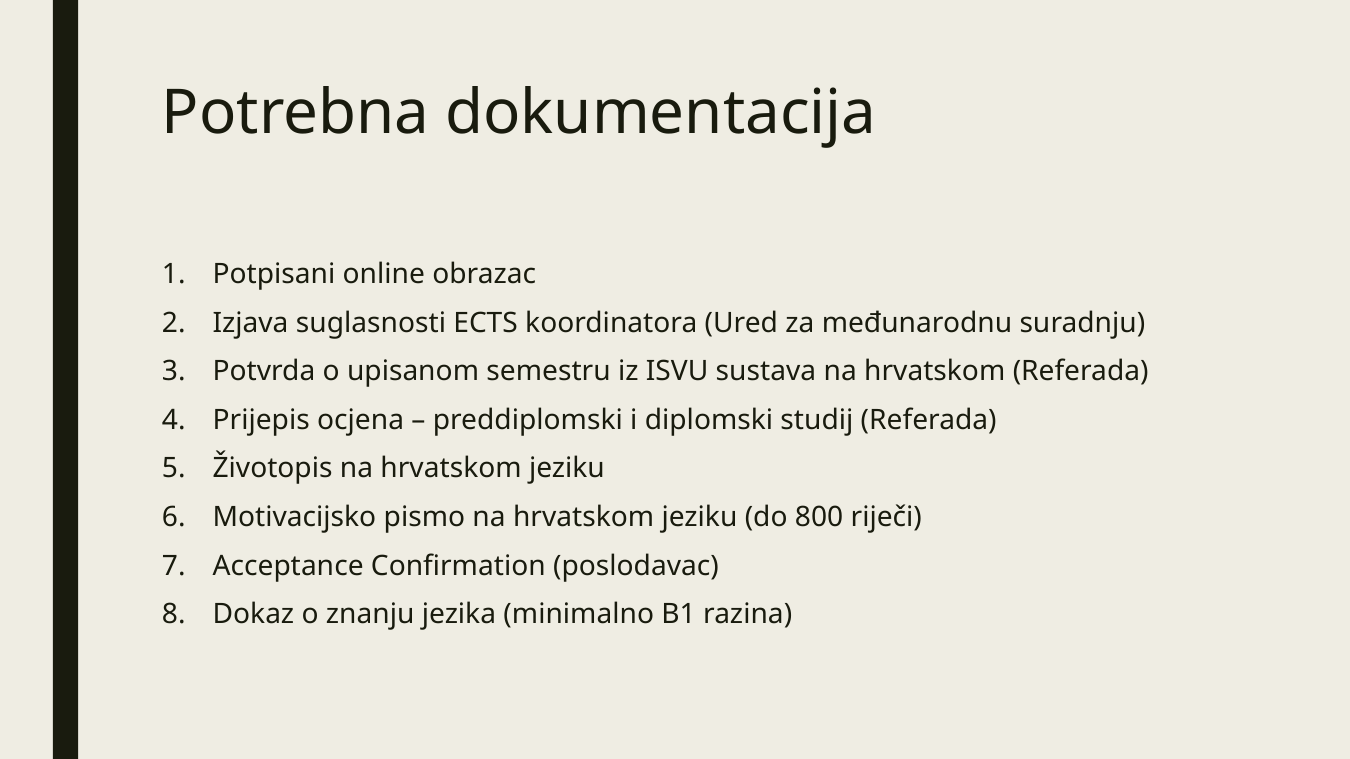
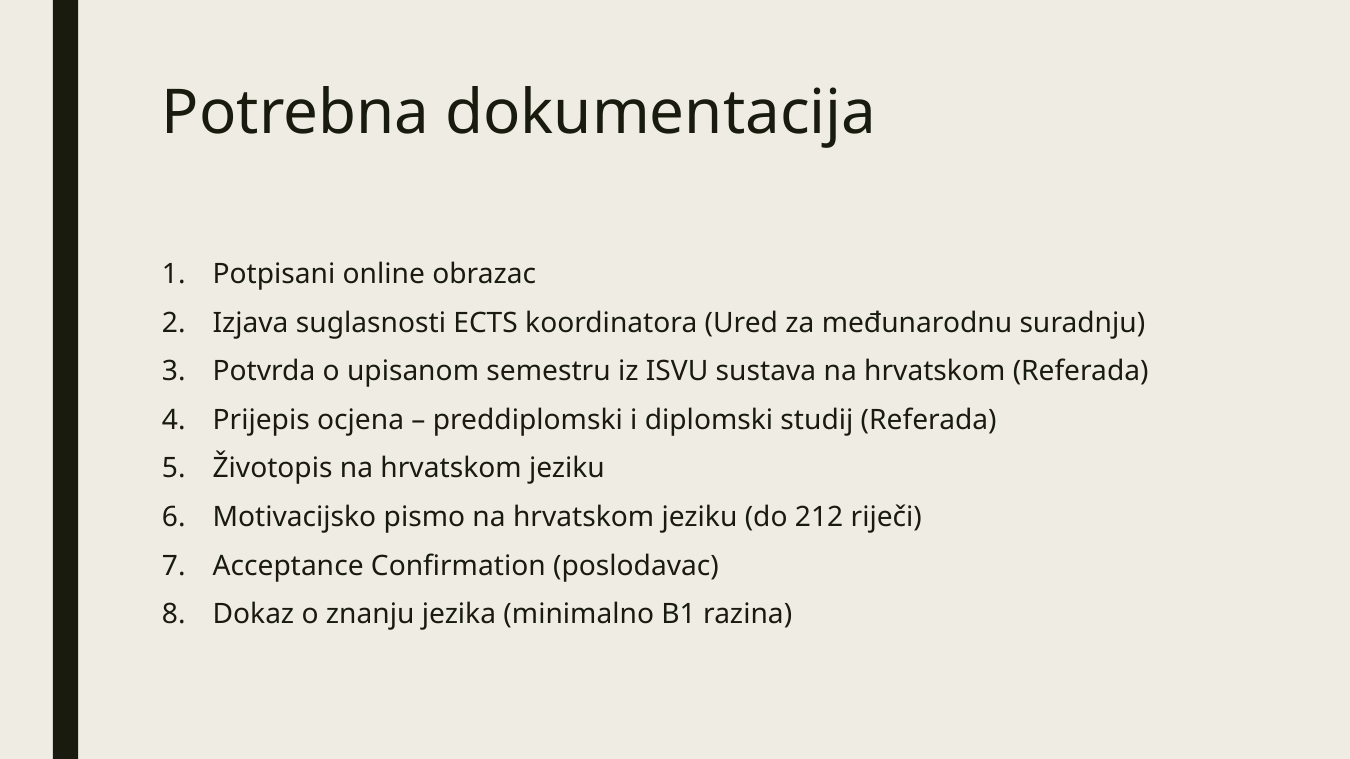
800: 800 -> 212
